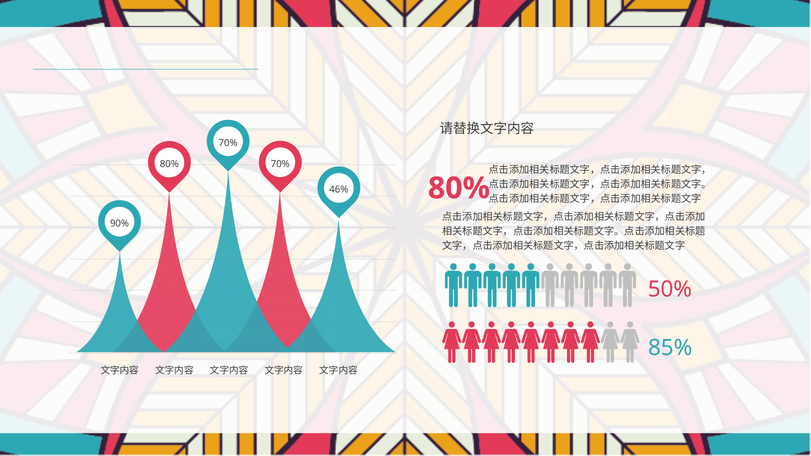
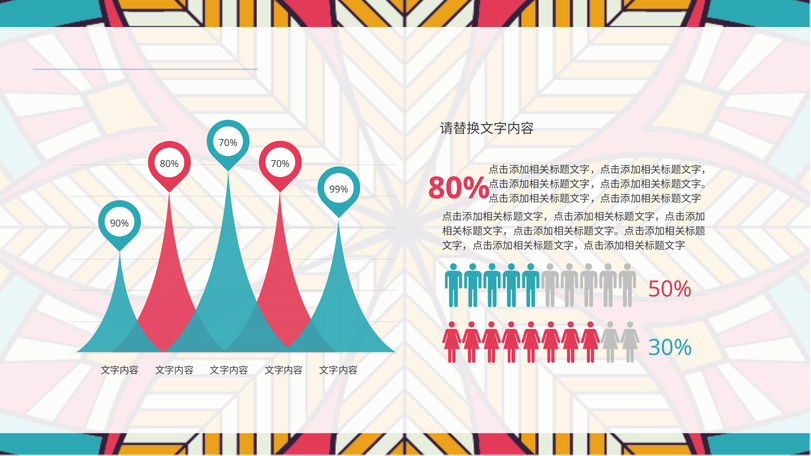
46%: 46% -> 99%
85%: 85% -> 30%
